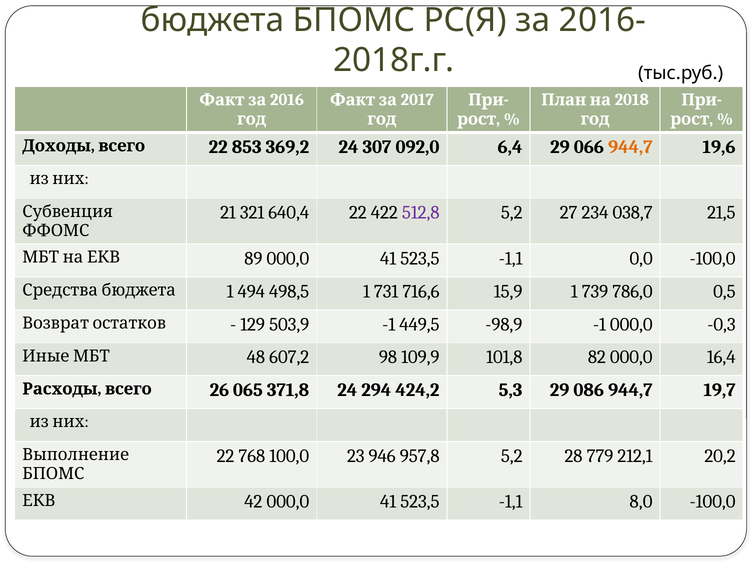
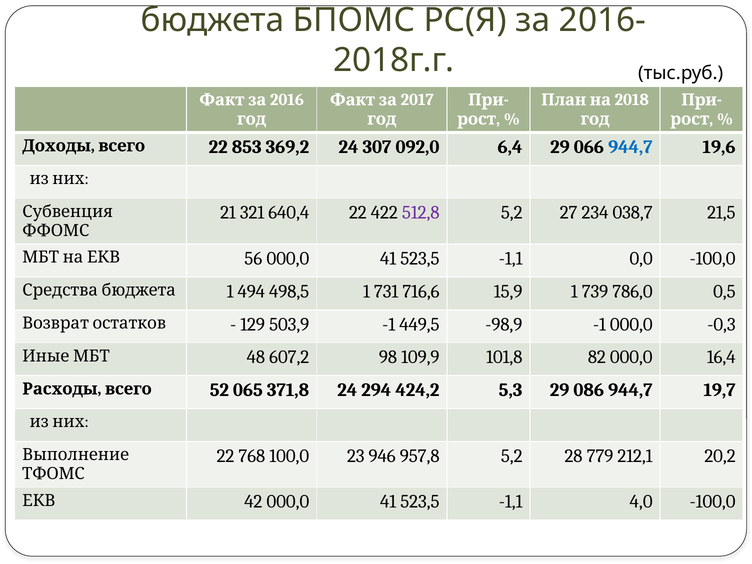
944,7 at (630, 147) colour: orange -> blue
89: 89 -> 56
26: 26 -> 52
БПОМС at (53, 474): БПОМС -> ТФОМС
8,0: 8,0 -> 4,0
